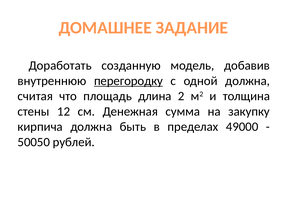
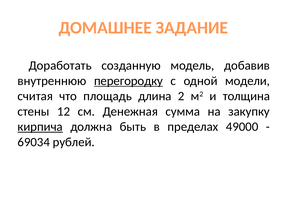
одной должна: должна -> модели
кирпича underline: none -> present
50050: 50050 -> 69034
